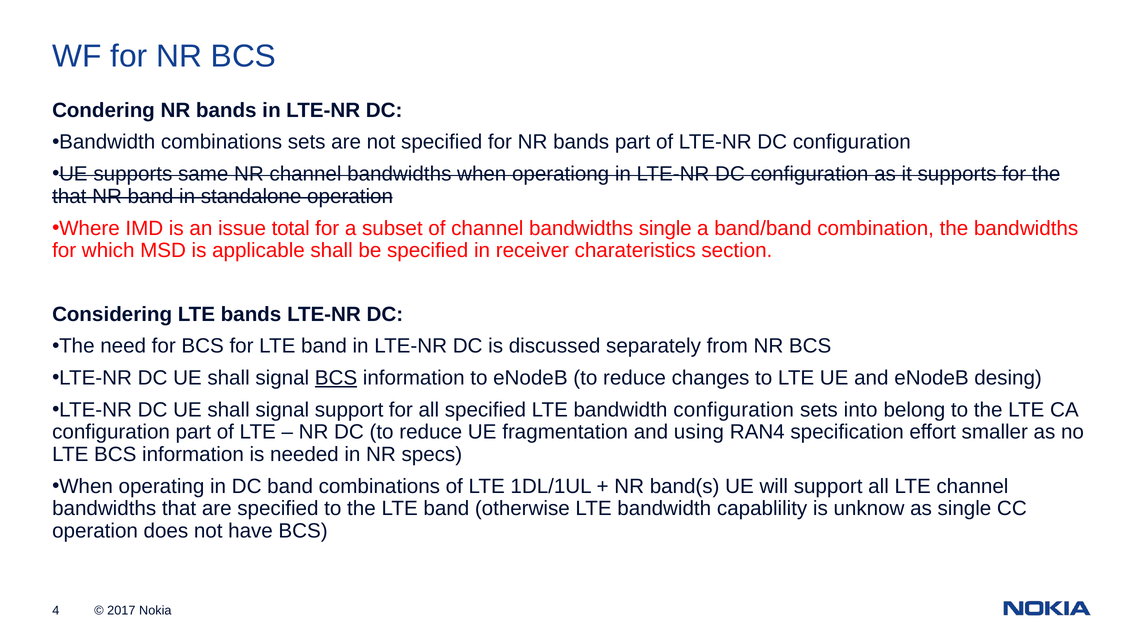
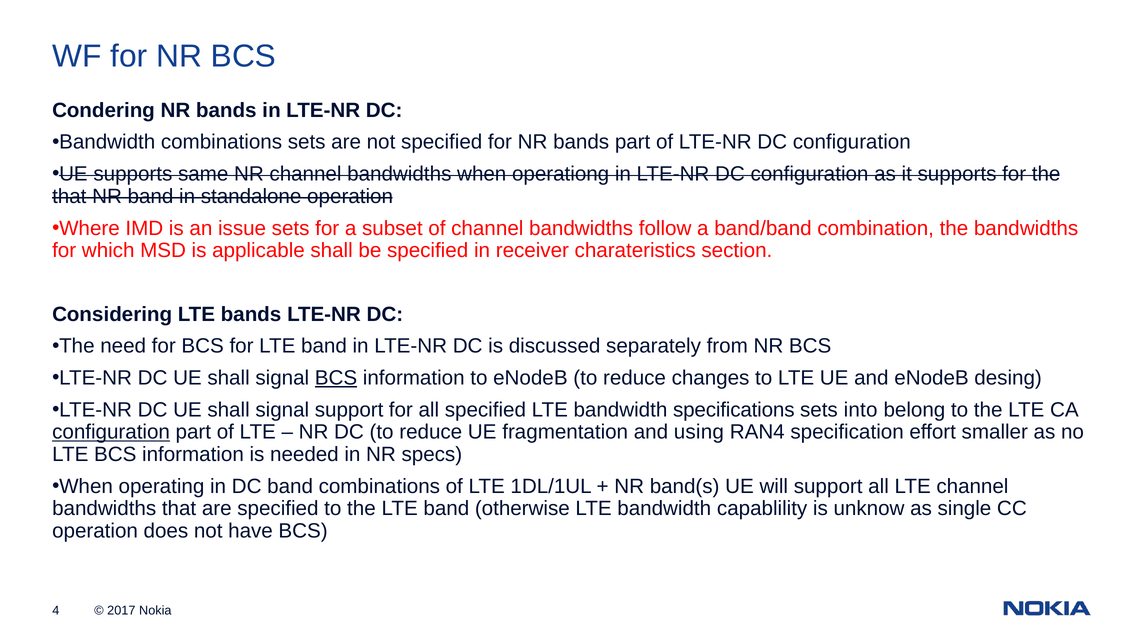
issue total: total -> sets
bandwidths single: single -> follow
bandwidth configuration: configuration -> specifications
configuration at (111, 432) underline: none -> present
